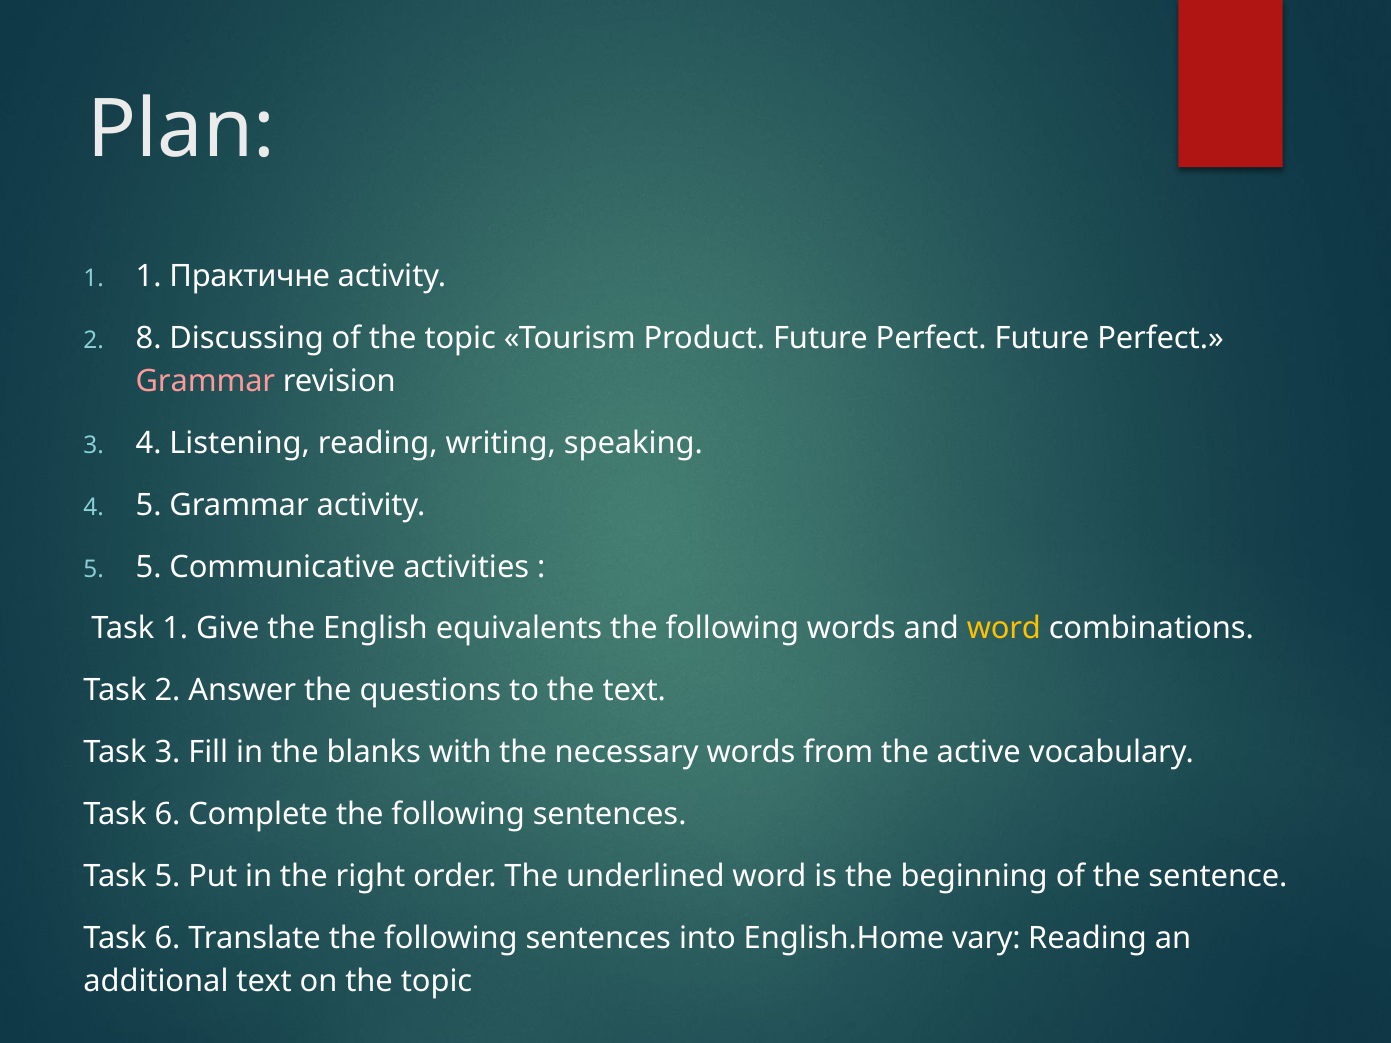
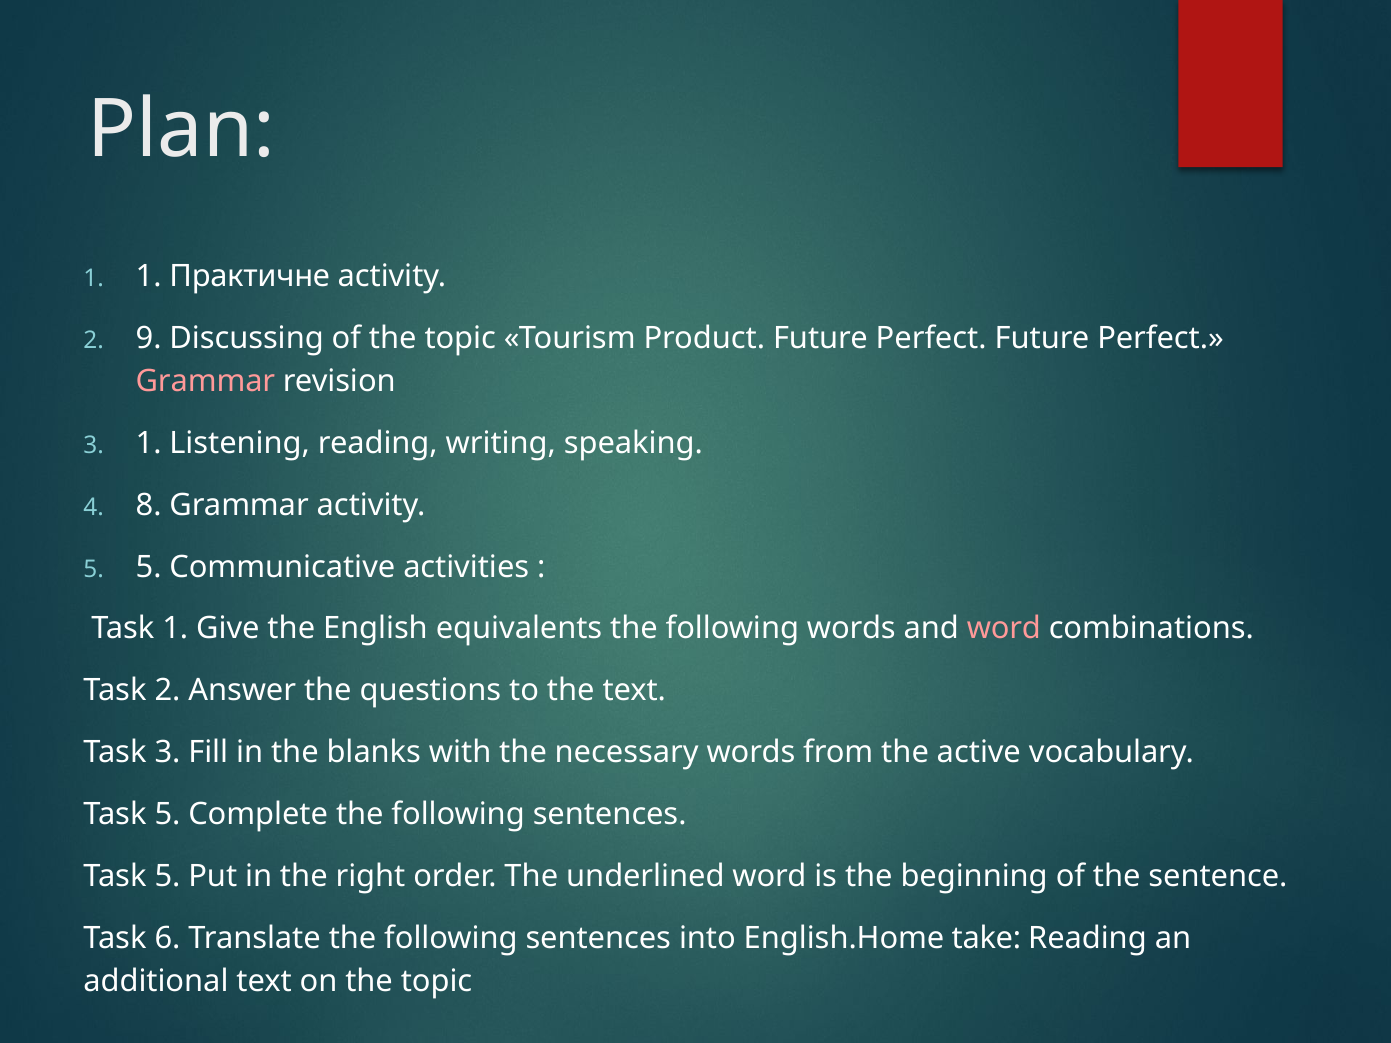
8: 8 -> 9
3 4: 4 -> 1
4 5: 5 -> 8
word at (1004, 629) colour: yellow -> pink
6 at (167, 815): 6 -> 5
vary: vary -> take
